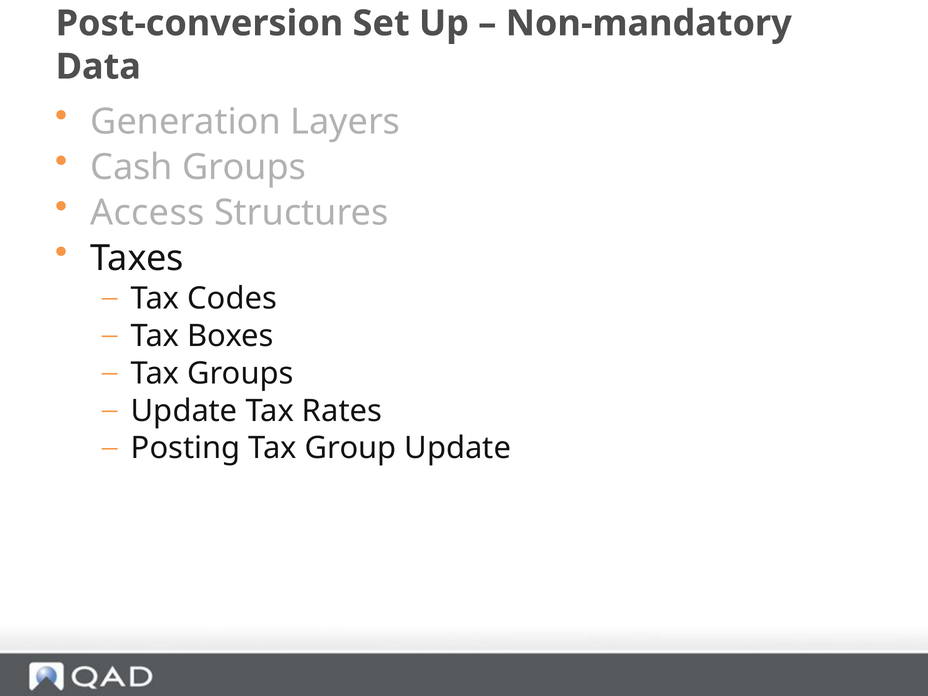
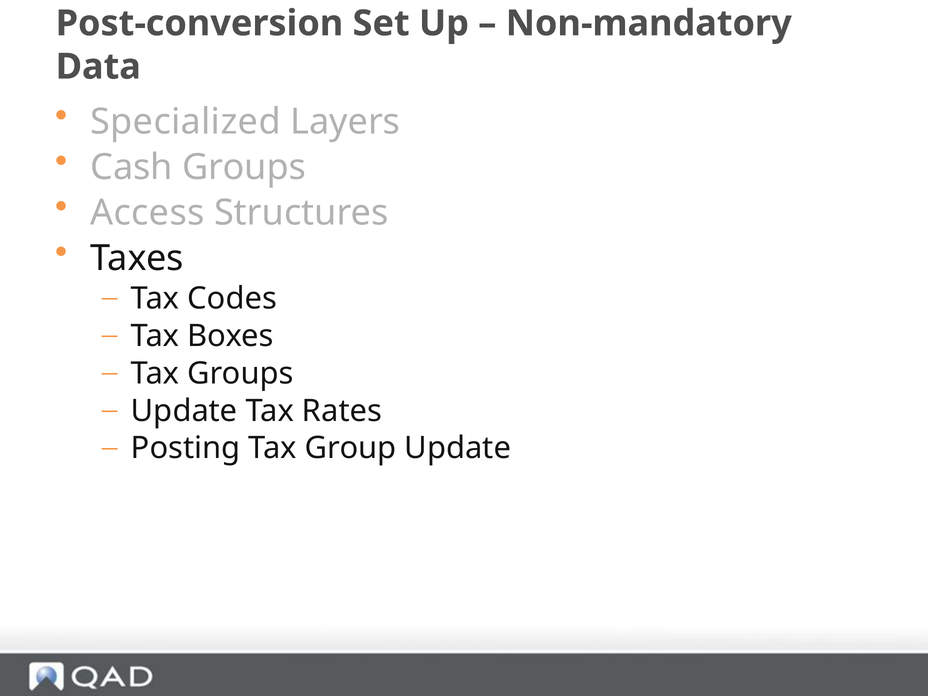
Generation: Generation -> Specialized
